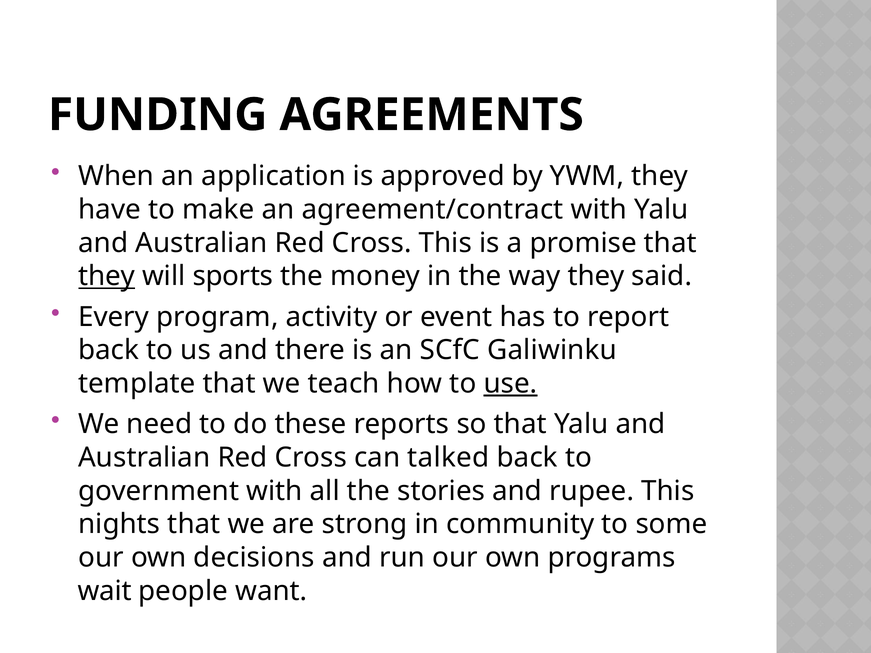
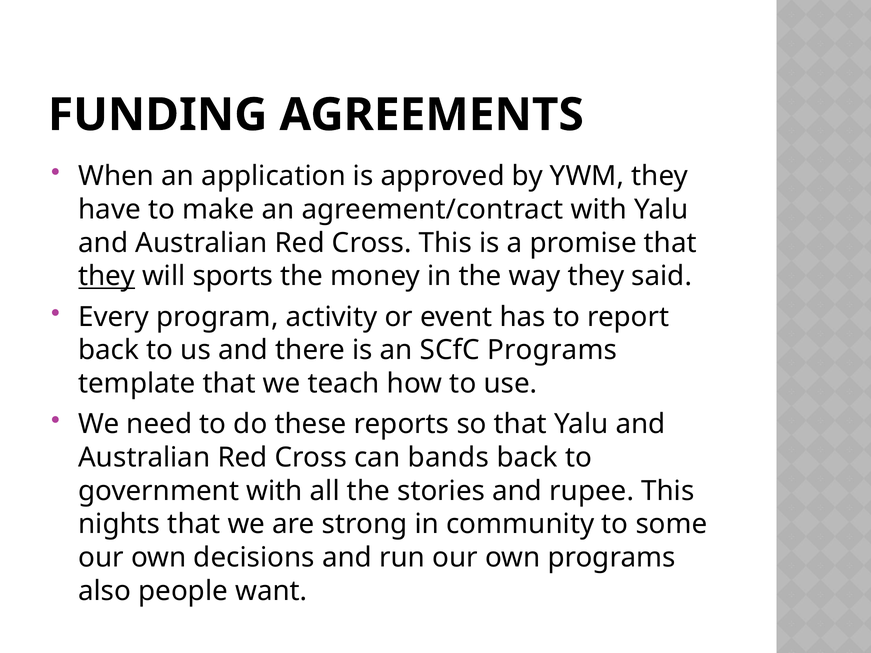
SCfC Galiwinku: Galiwinku -> Programs
use underline: present -> none
talked: talked -> bands
wait: wait -> also
